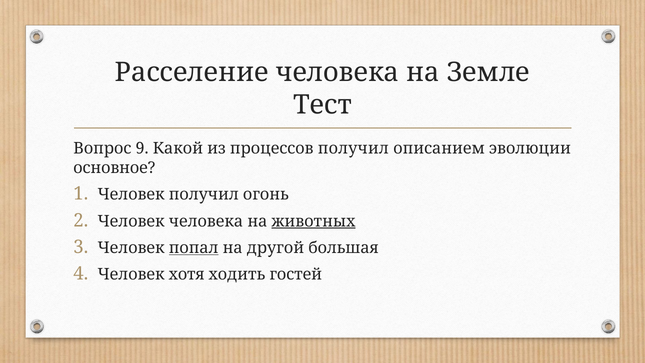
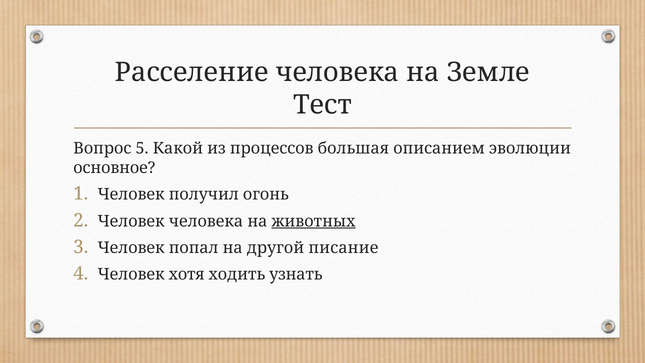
9: 9 -> 5
процессов получил: получил -> большая
попал underline: present -> none
большая: большая -> писание
гостей: гостей -> узнать
